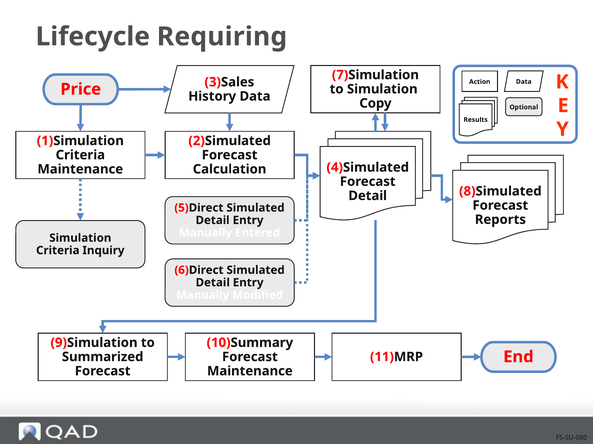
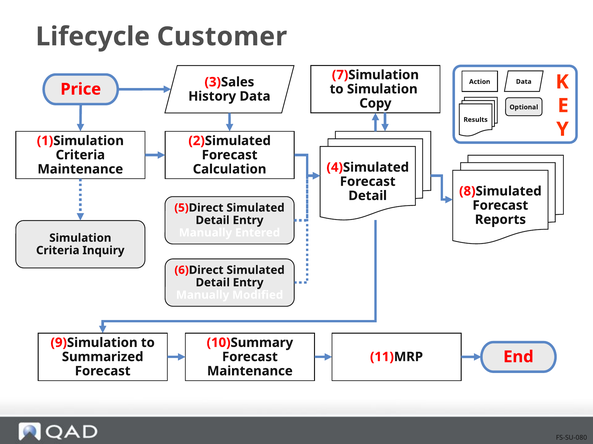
Requiring: Requiring -> Customer
